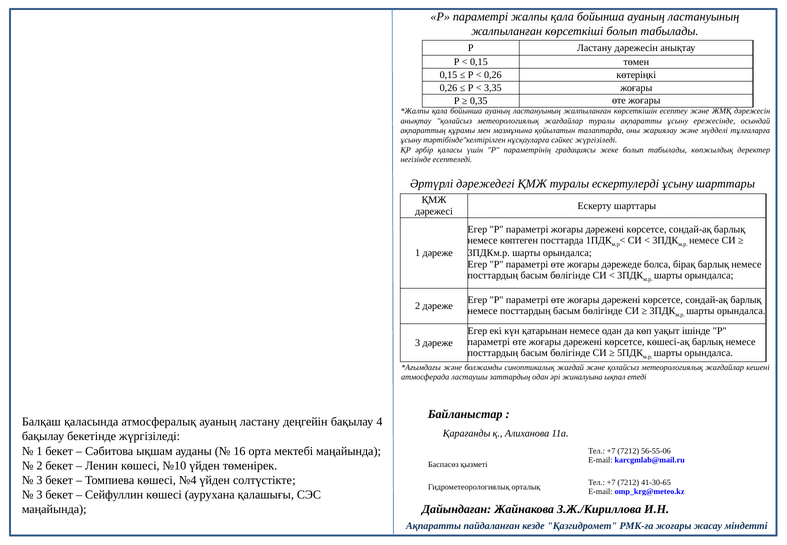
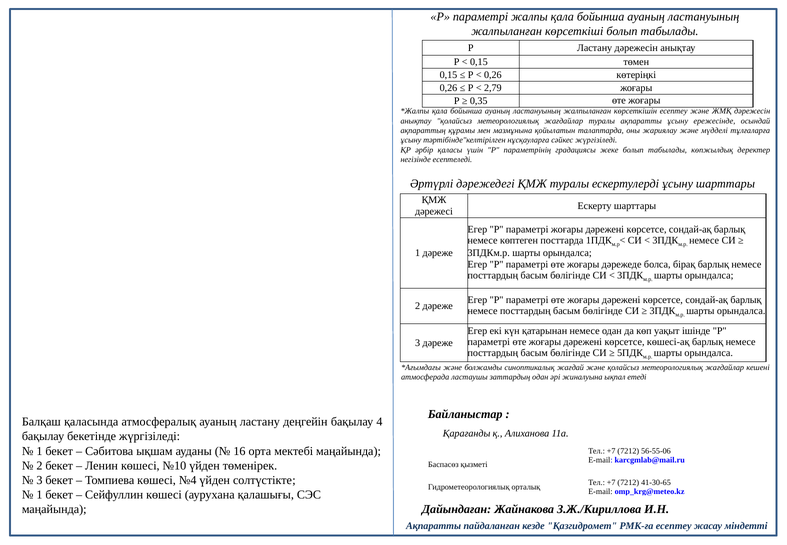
3,35: 3,35 -> 2,79
3 at (39, 494): 3 -> 1
РМК-ға жоғары: жоғары -> есептеу
